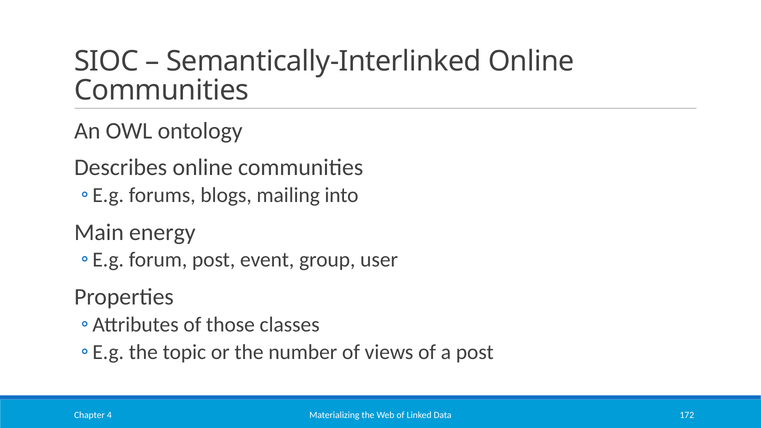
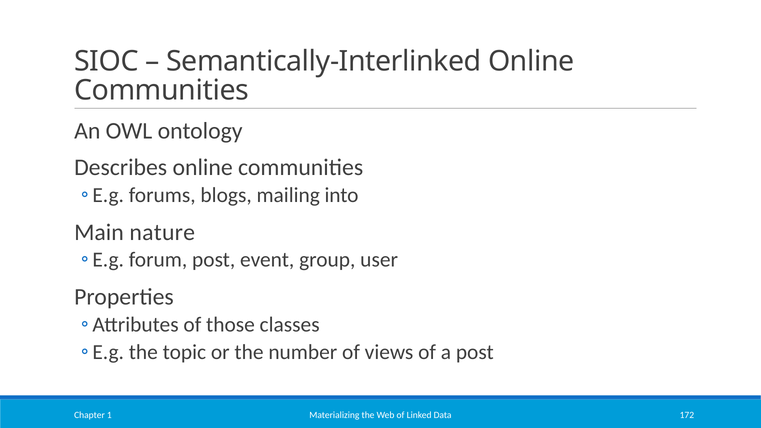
energy: energy -> nature
4: 4 -> 1
